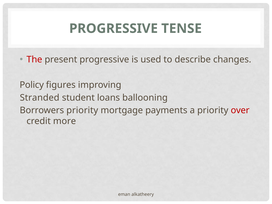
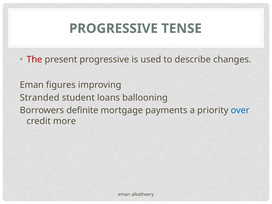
Policy at (32, 85): Policy -> Eman
Borrowers priority: priority -> definite
over colour: red -> blue
